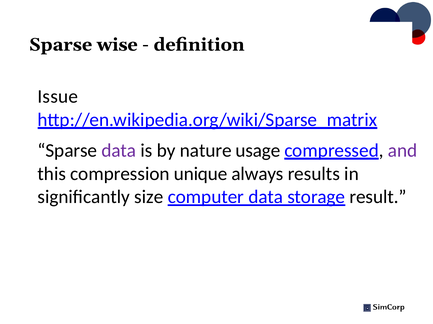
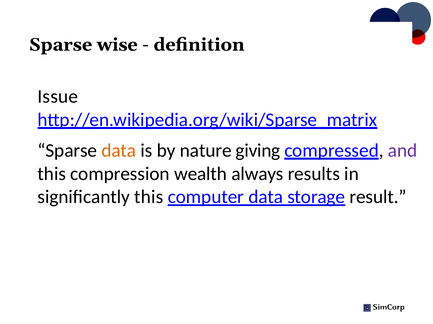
data at (119, 151) colour: purple -> orange
usage: usage -> giving
unique: unique -> wealth
significantly size: size -> this
